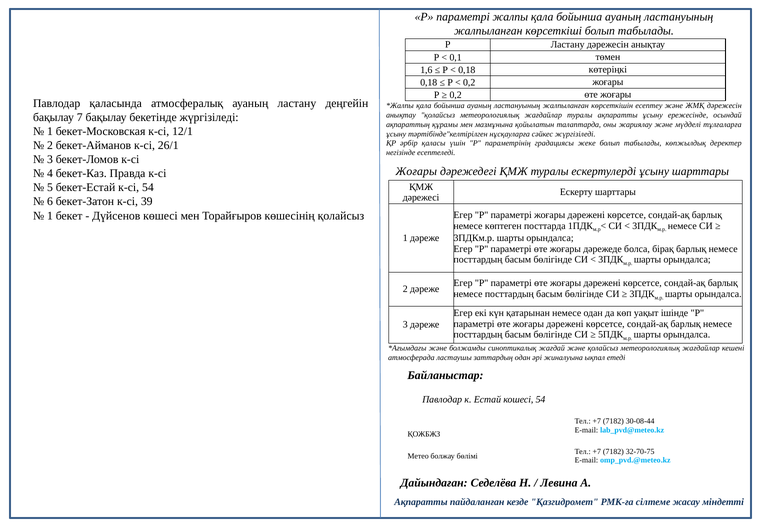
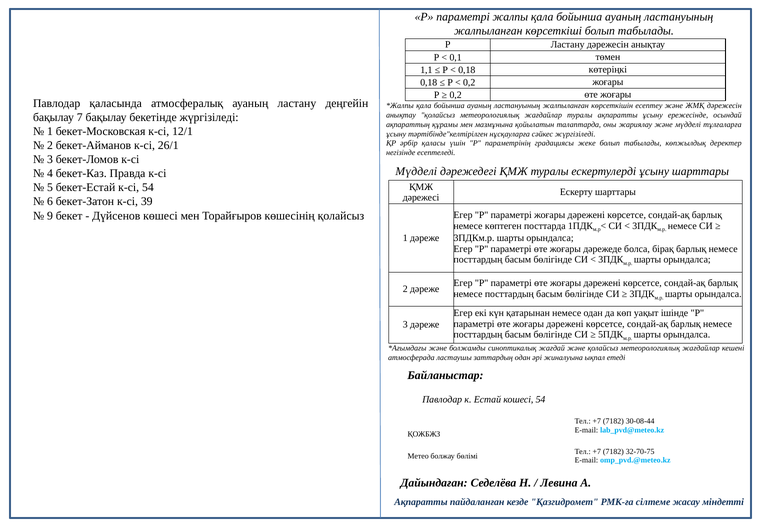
1,6: 1,6 -> 1,1
Жоғары at (416, 171): Жоғары -> Мүдделі
1 at (50, 216): 1 -> 9
